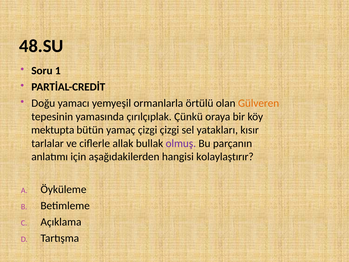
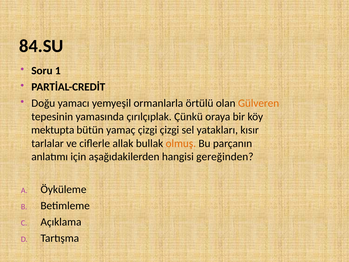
48.SU: 48.SU -> 84.SU
olmuş colour: purple -> orange
kolaylaştırır: kolaylaştırır -> gereğinden
